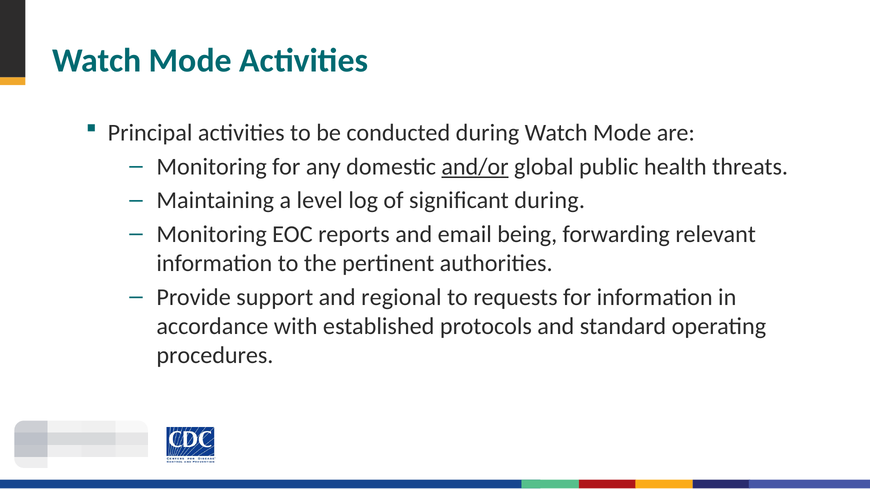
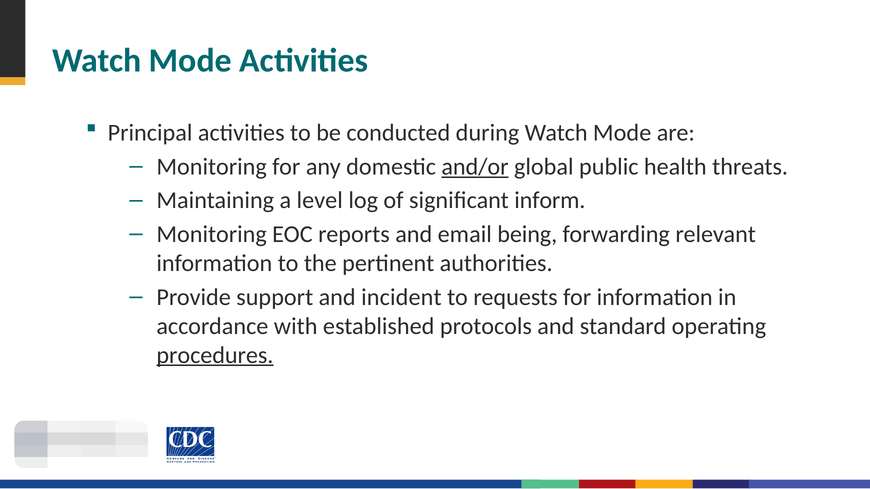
significant during: during -> inform
regional: regional -> incident
procedures underline: none -> present
